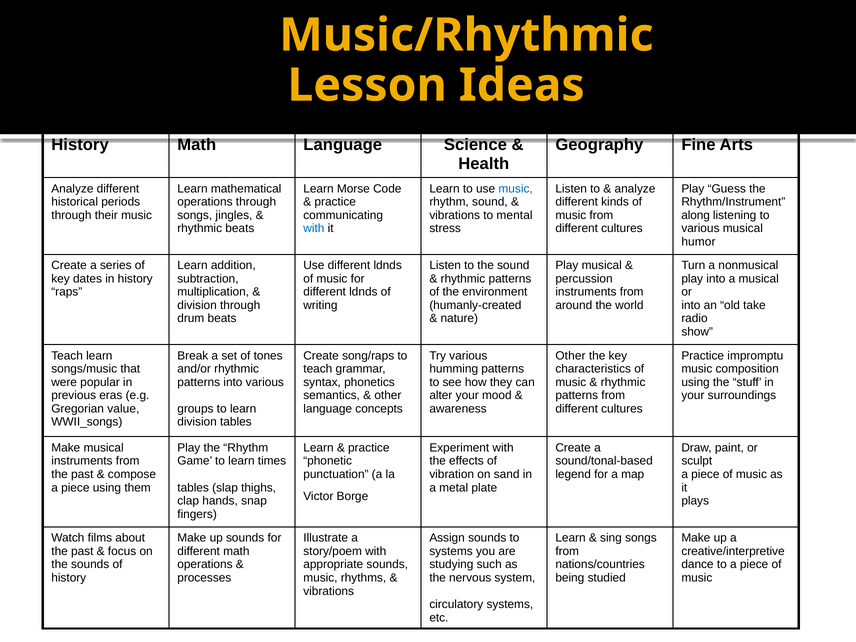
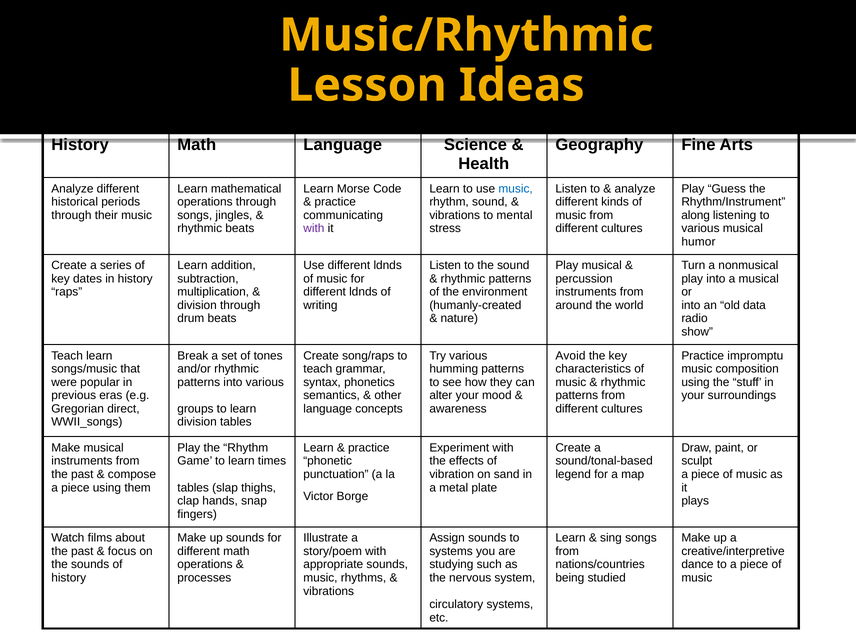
with at (314, 228) colour: blue -> purple
take: take -> data
Other at (570, 356): Other -> Avoid
value: value -> direct
